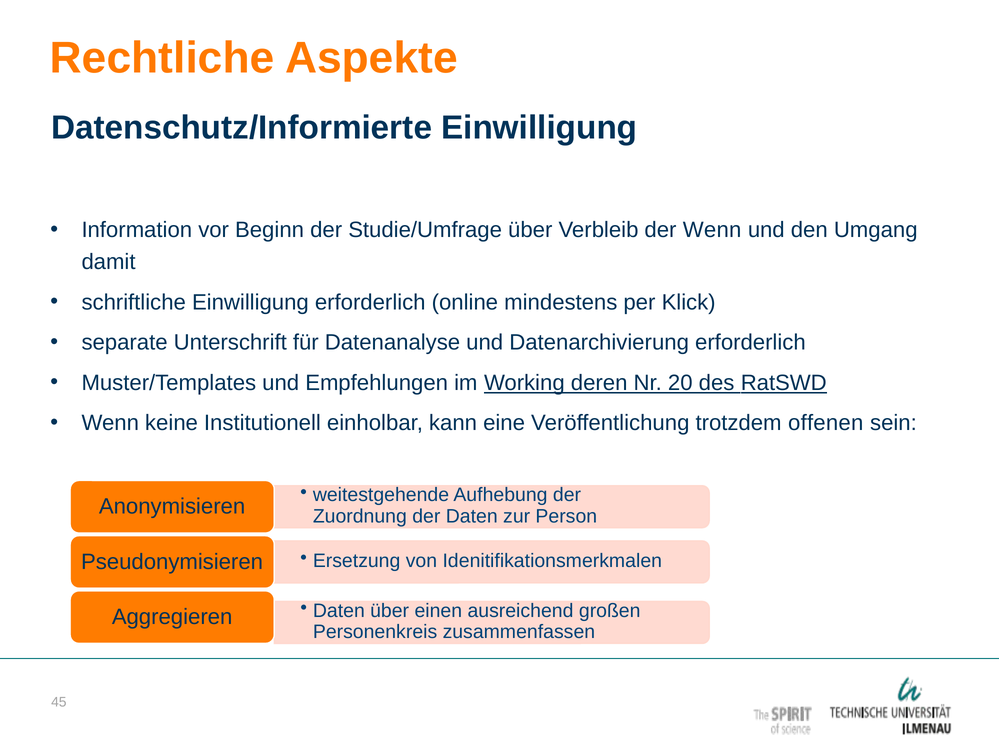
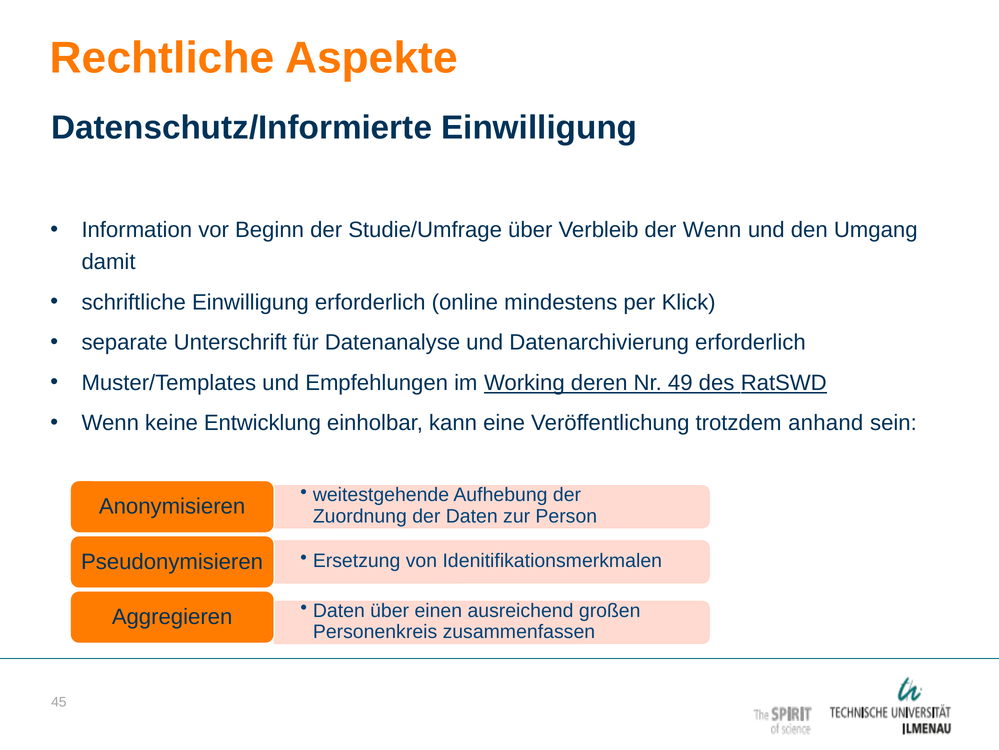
20: 20 -> 49
Institutionell: Institutionell -> Entwicklung
offenen: offenen -> anhand
